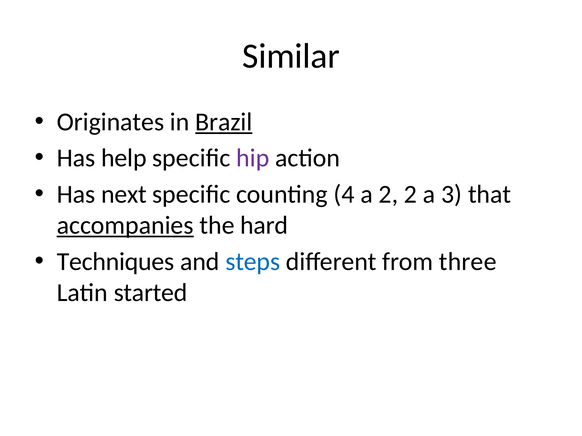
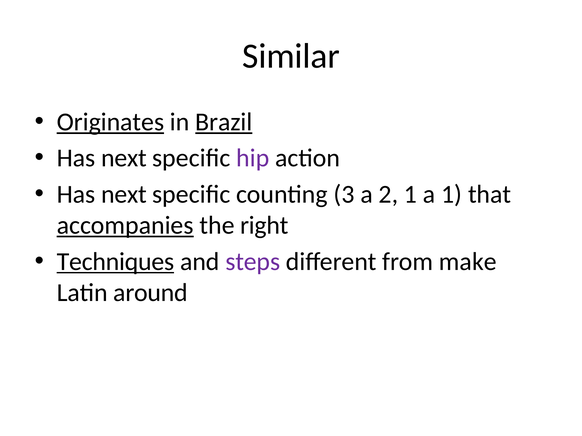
Originates underline: none -> present
help at (124, 158): help -> next
4: 4 -> 3
2 2: 2 -> 1
a 3: 3 -> 1
hard: hard -> right
Techniques underline: none -> present
steps colour: blue -> purple
three: three -> make
started: started -> around
